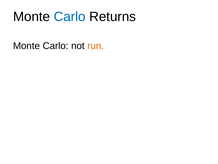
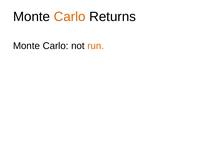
Carlo at (70, 17) colour: blue -> orange
